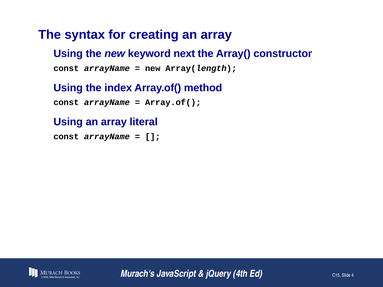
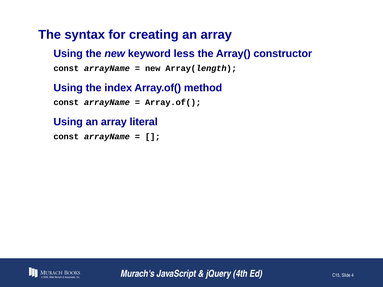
next: next -> less
